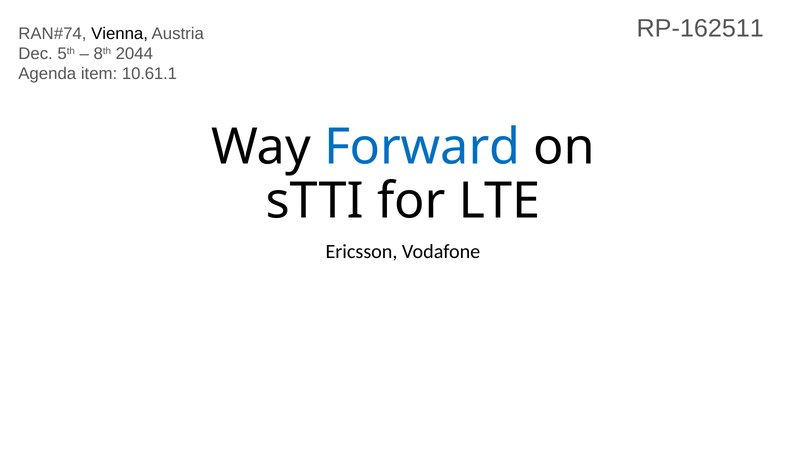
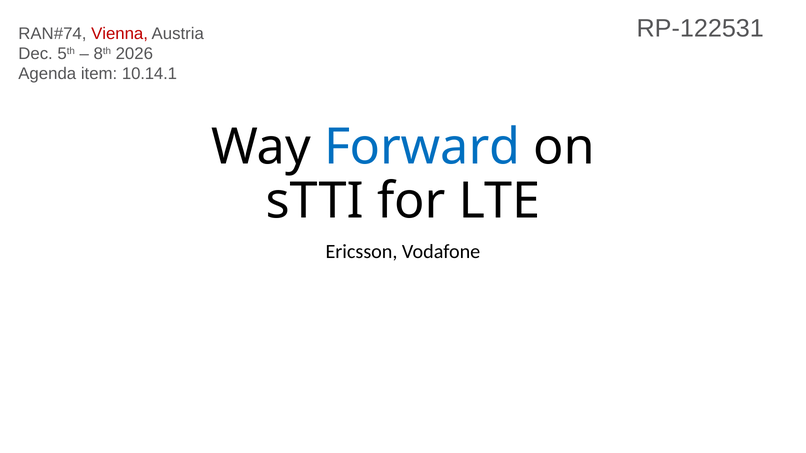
RP-162511: RP-162511 -> RP-122531
Vienna colour: black -> red
2044: 2044 -> 2026
10.61.1: 10.61.1 -> 10.14.1
